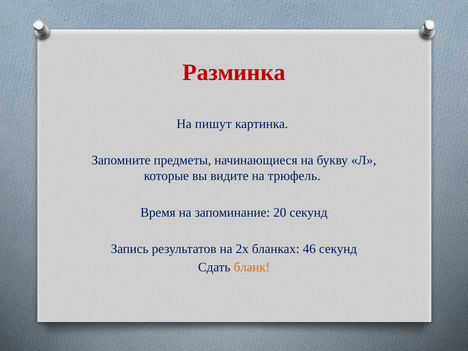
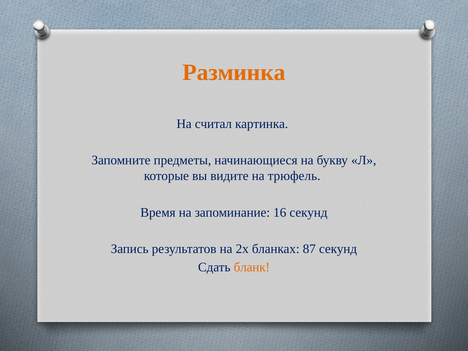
Разминка colour: red -> orange
пишут: пишут -> считал
20: 20 -> 16
46: 46 -> 87
